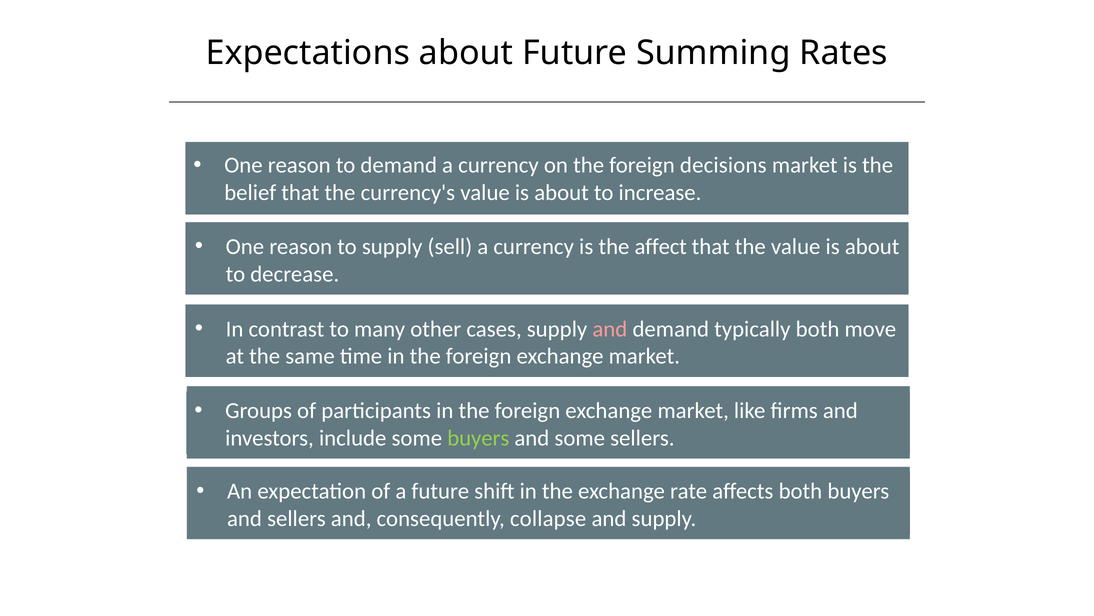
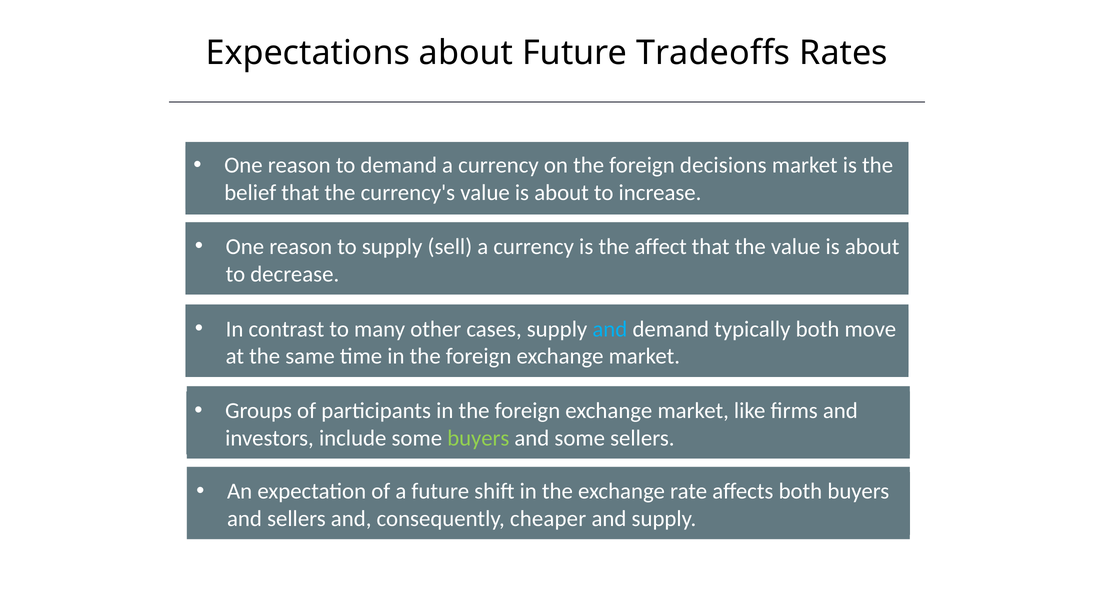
Summing: Summing -> Tradeoffs
and at (610, 329) colour: pink -> light blue
collapse: collapse -> cheaper
